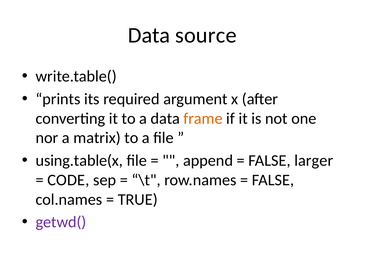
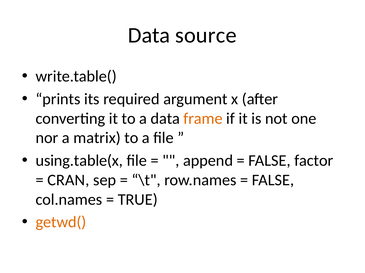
larger: larger -> factor
CODE: CODE -> CRAN
getwd( colour: purple -> orange
